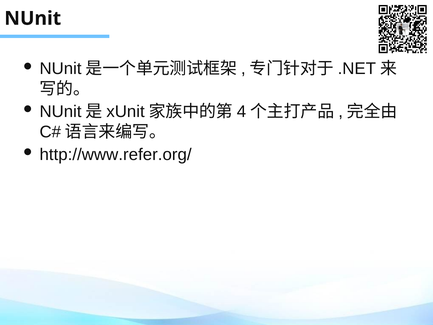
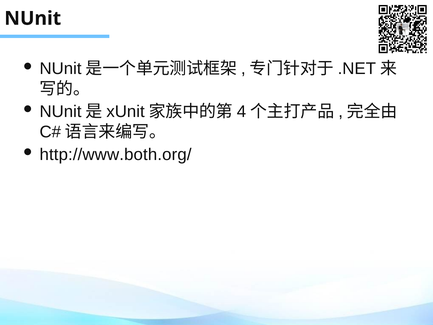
http://www.refer.org/: http://www.refer.org/ -> http://www.both.org/
